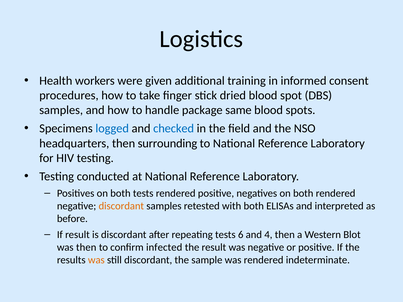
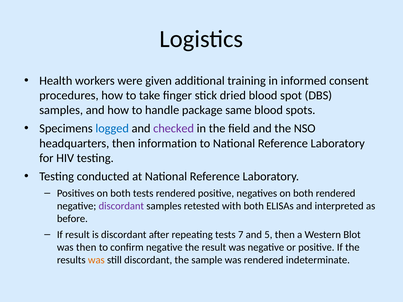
checked colour: blue -> purple
surrounding: surrounding -> information
discordant at (121, 206) colour: orange -> purple
6: 6 -> 7
4: 4 -> 5
confirm infected: infected -> negative
